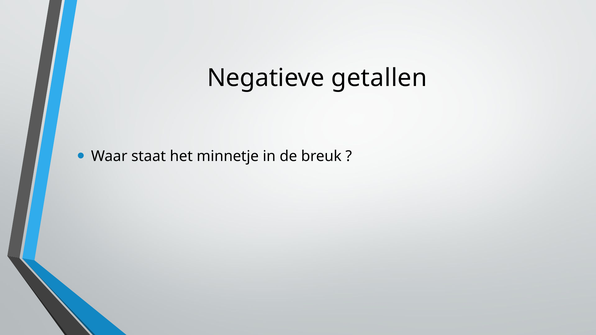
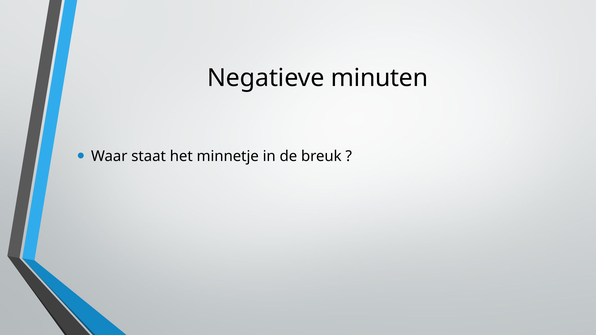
getallen: getallen -> minuten
